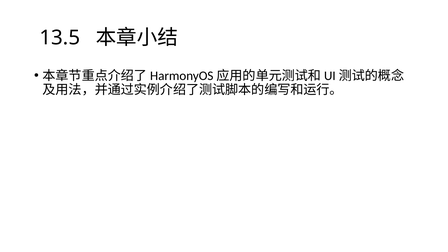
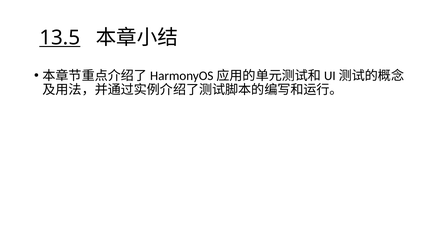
13.5 underline: none -> present
